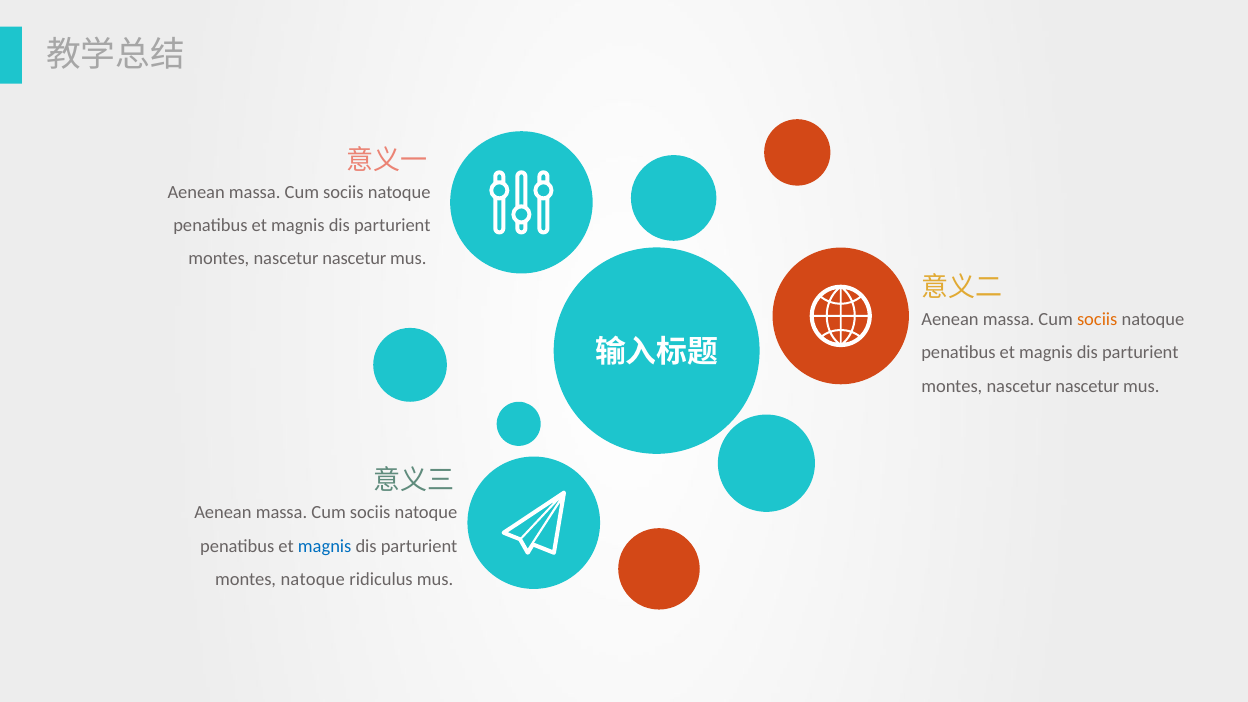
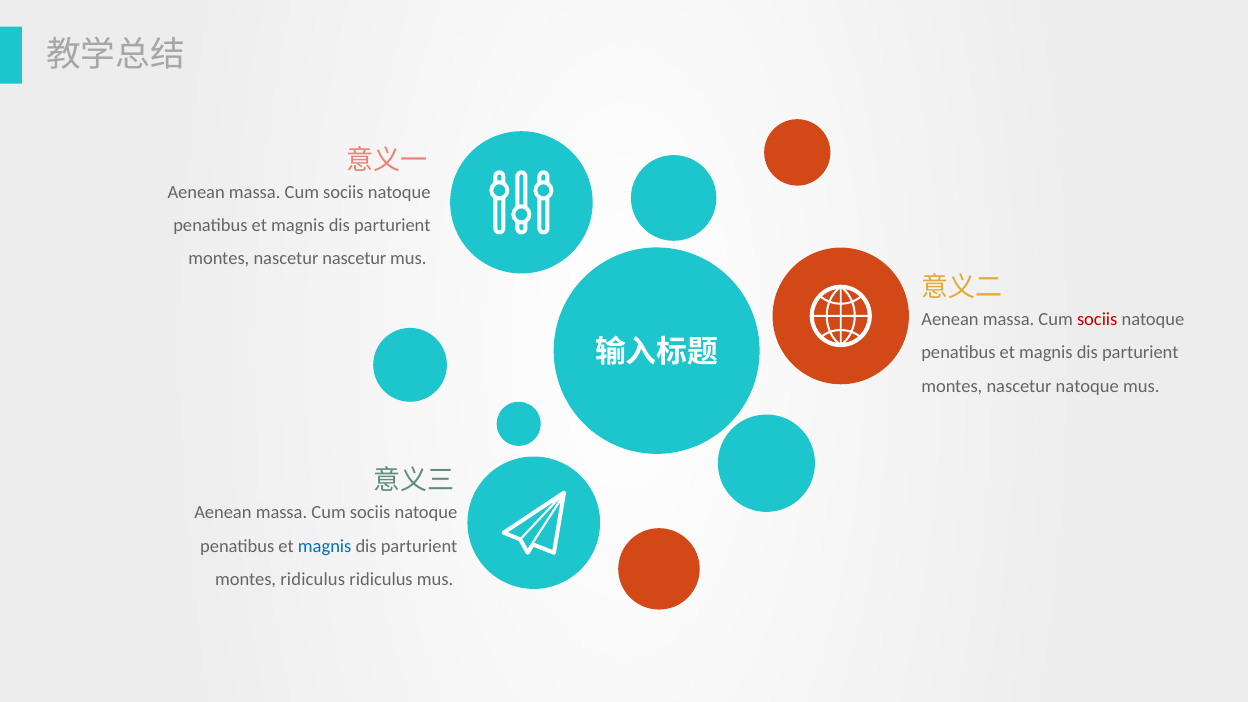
sociis at (1097, 320) colour: orange -> red
nascetur at (1087, 386): nascetur -> natoque
montes natoque: natoque -> ridiculus
